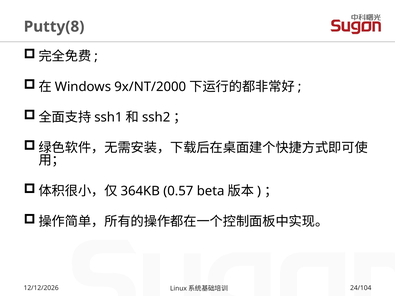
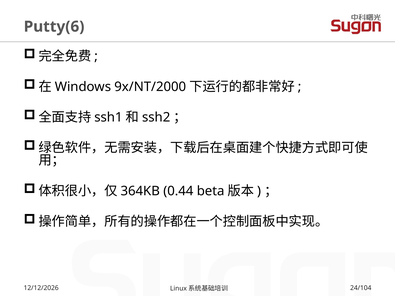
Putty(8: Putty(8 -> Putty(6
0.57: 0.57 -> 0.44
